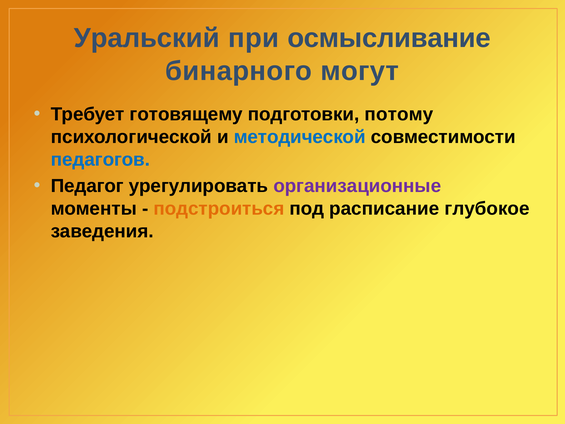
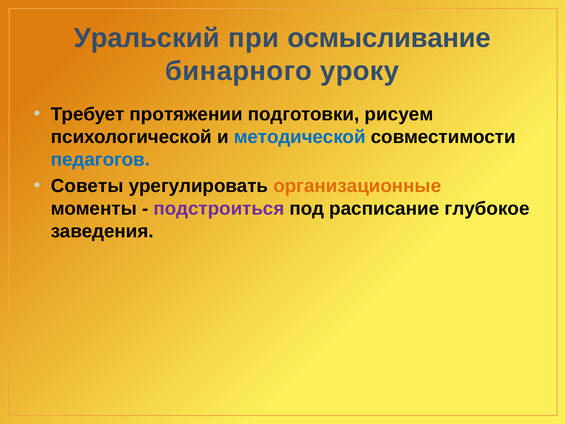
могут: могут -> уроку
готовящему: готовящему -> протяжении
потому: потому -> рисуем
Педагог: Педагог -> Советы
организационные colour: purple -> orange
подстроиться colour: orange -> purple
